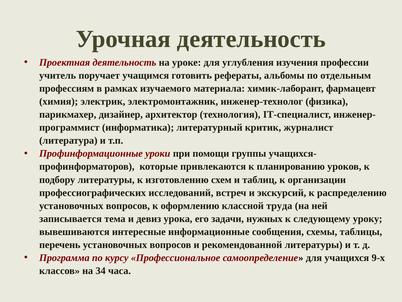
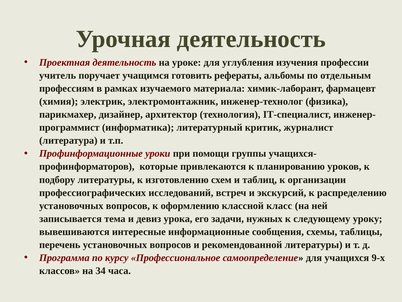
труда: труда -> класс
